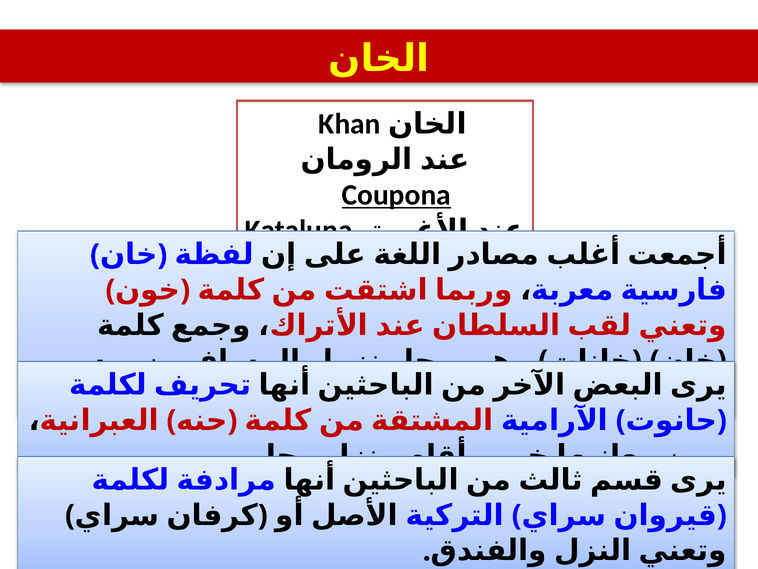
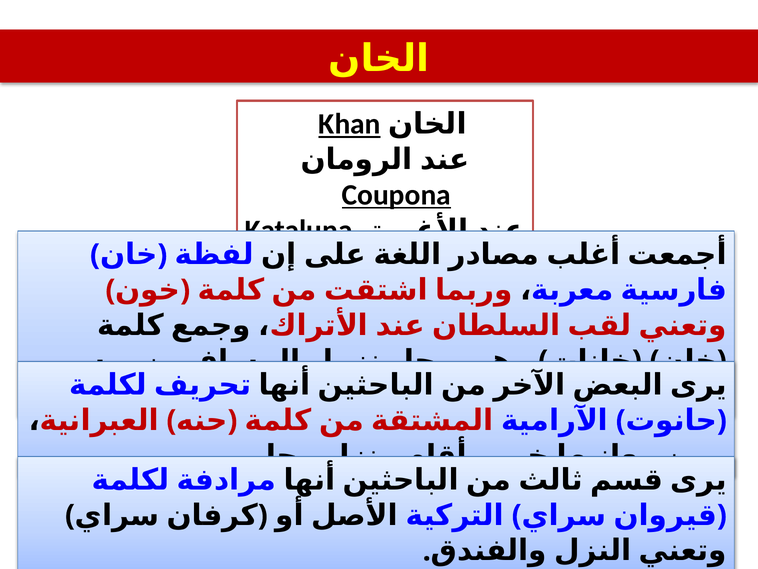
Khan underline: none -> present
